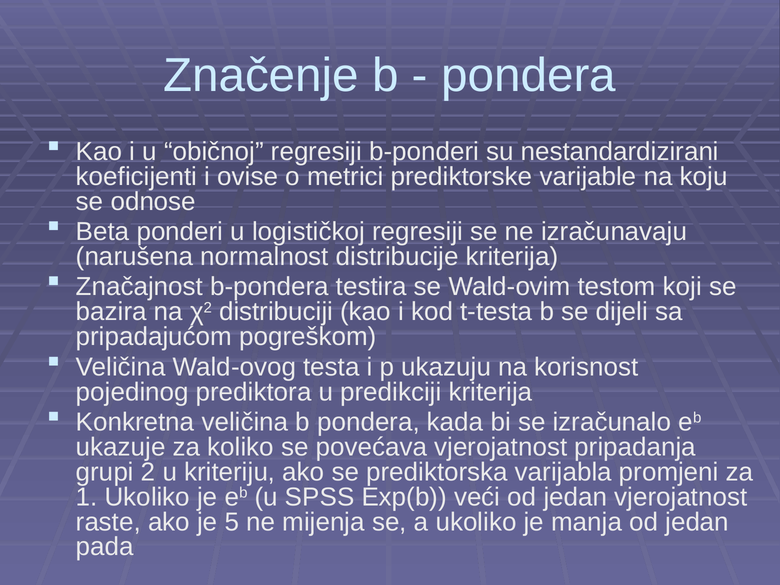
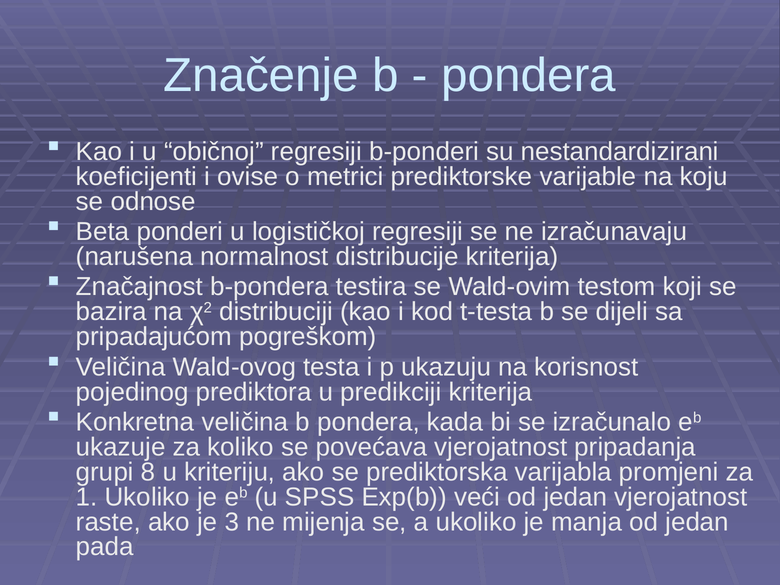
2: 2 -> 8
5: 5 -> 3
